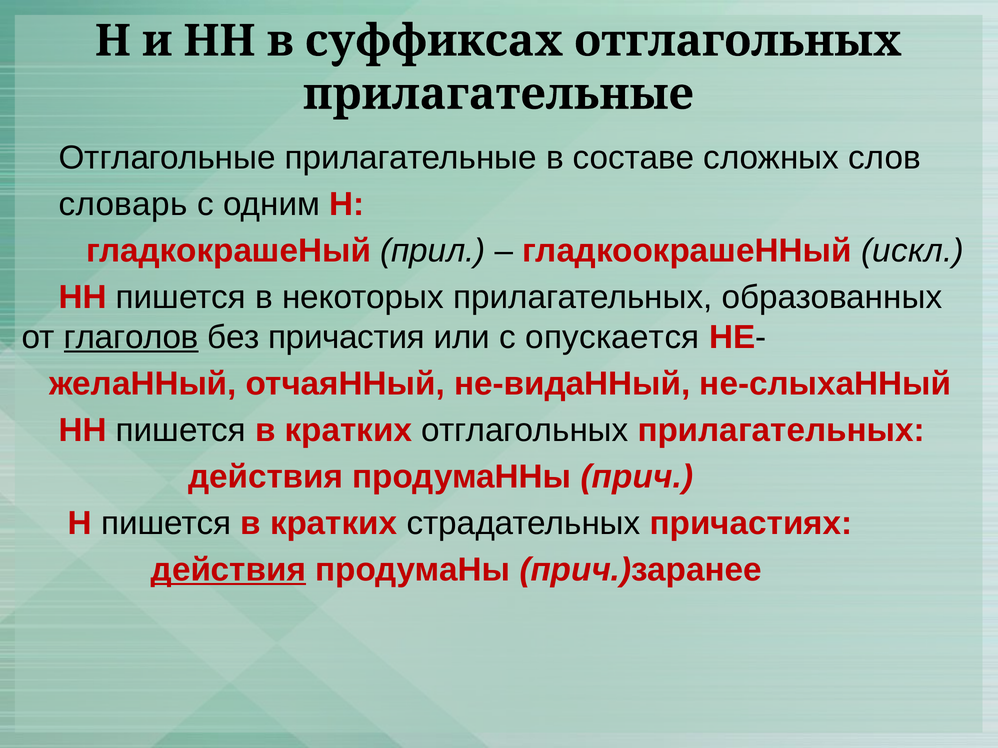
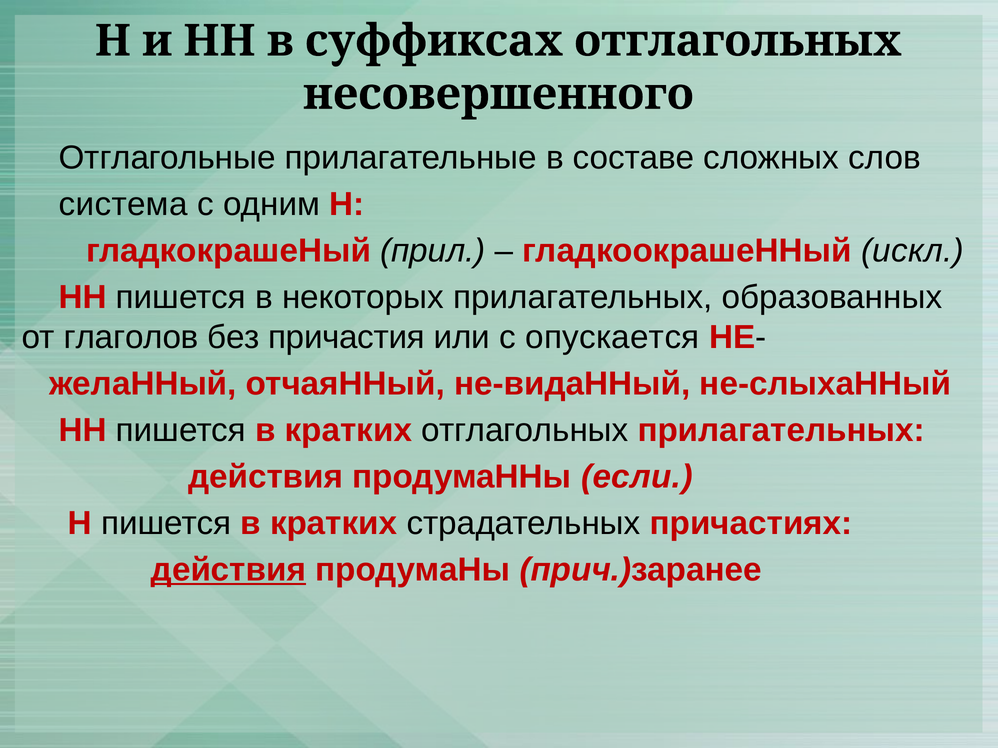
прилагательные at (498, 94): прилагательные -> несовершенного
словарь: словарь -> система
глаголов underline: present -> none
прич: прич -> если
